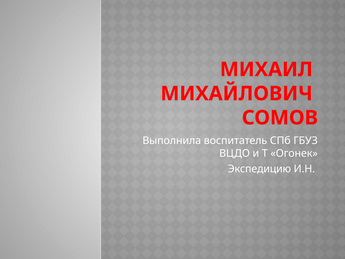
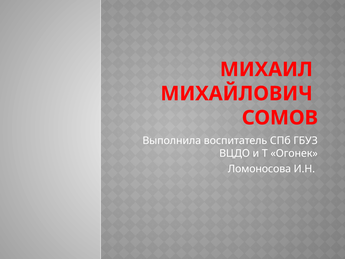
Экспедицию: Экспедицию -> Ломоносова
